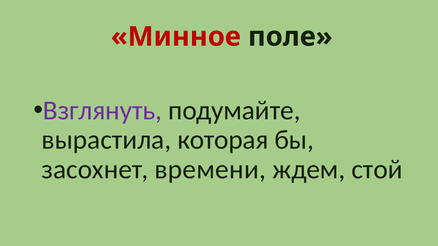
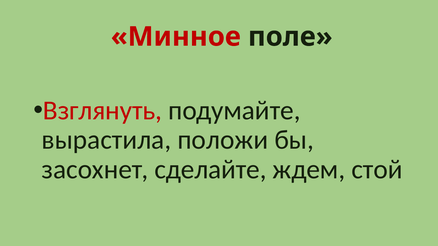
Взглянуть colour: purple -> red
которая: которая -> положи
времени: времени -> сделайте
